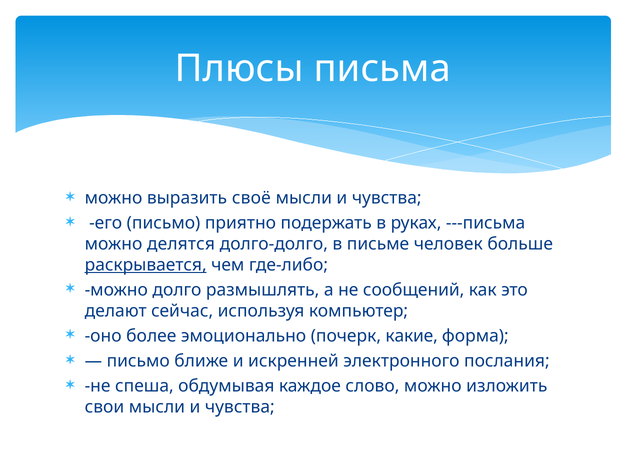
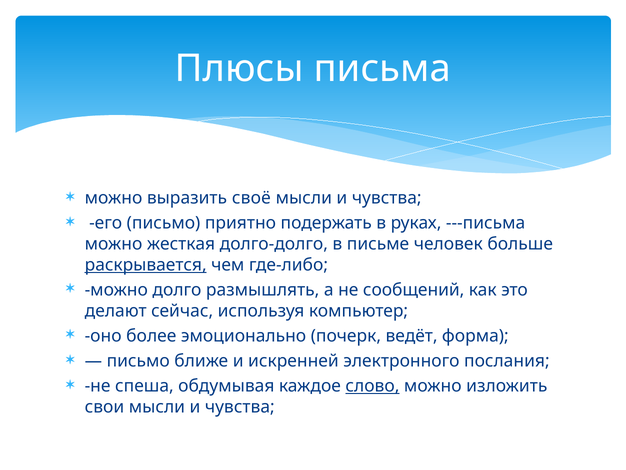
делятся: делятся -> жесткая
какие: какие -> ведёт
слово underline: none -> present
